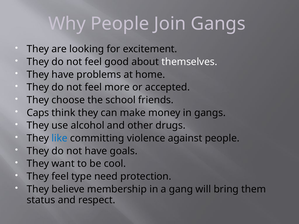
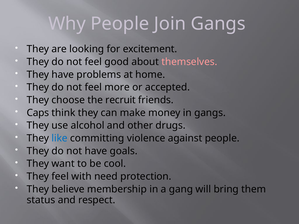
themselves colour: white -> pink
school: school -> recruit
type: type -> with
